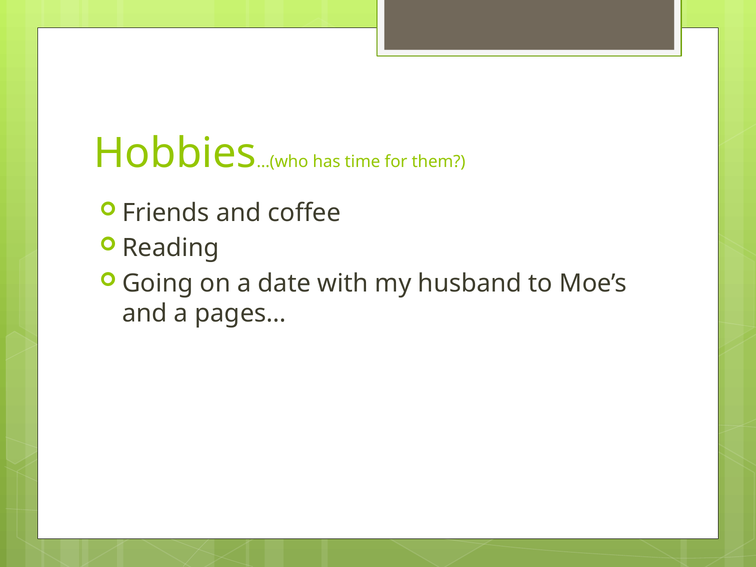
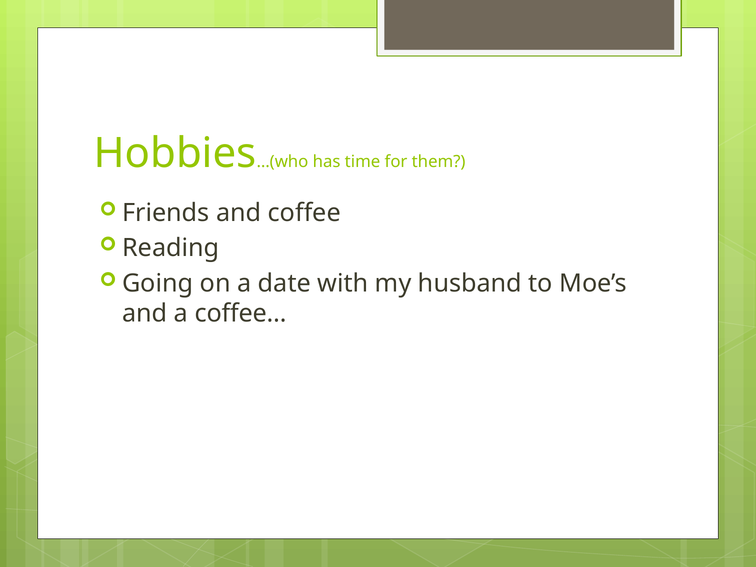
pages…: pages… -> coffee…
